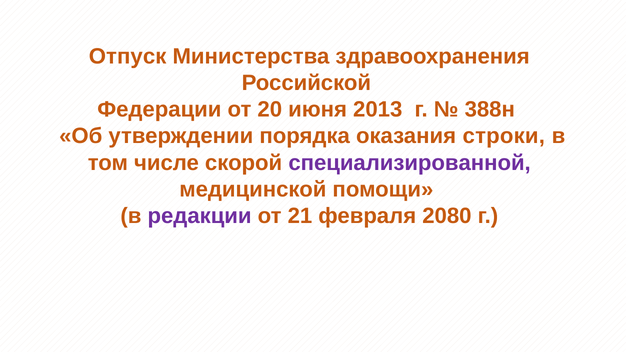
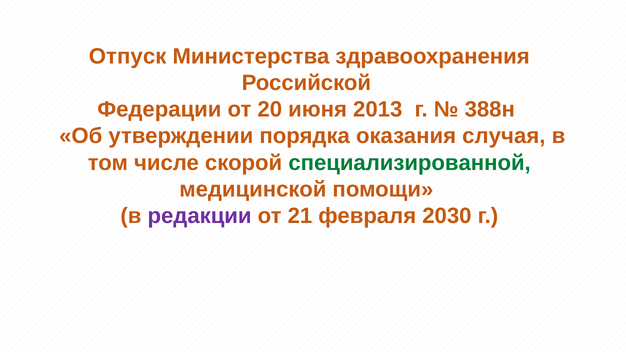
строки: строки -> случая
специализированной colour: purple -> green
2080: 2080 -> 2030
